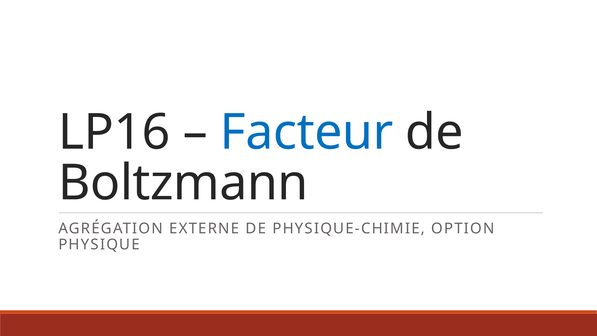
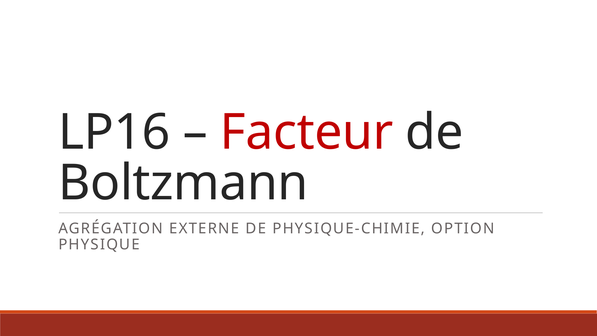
Facteur colour: blue -> red
